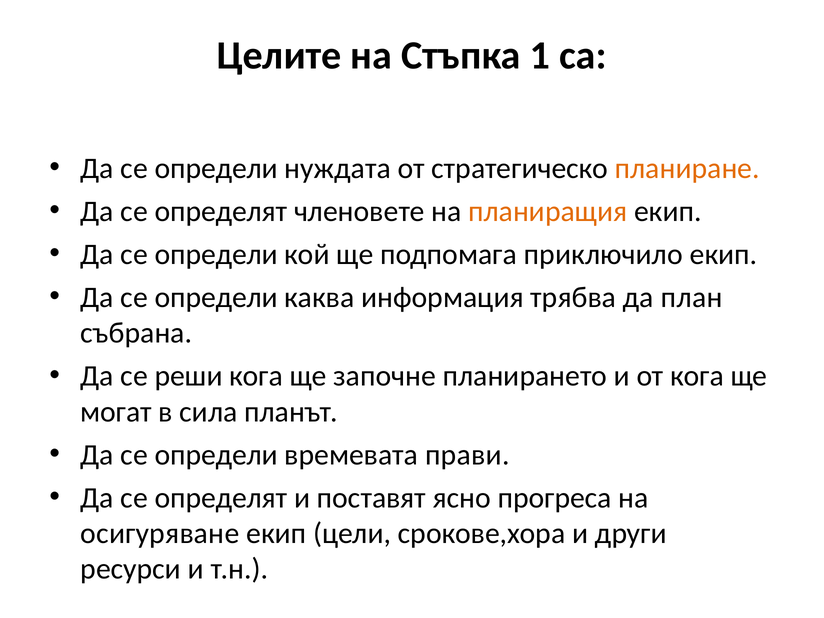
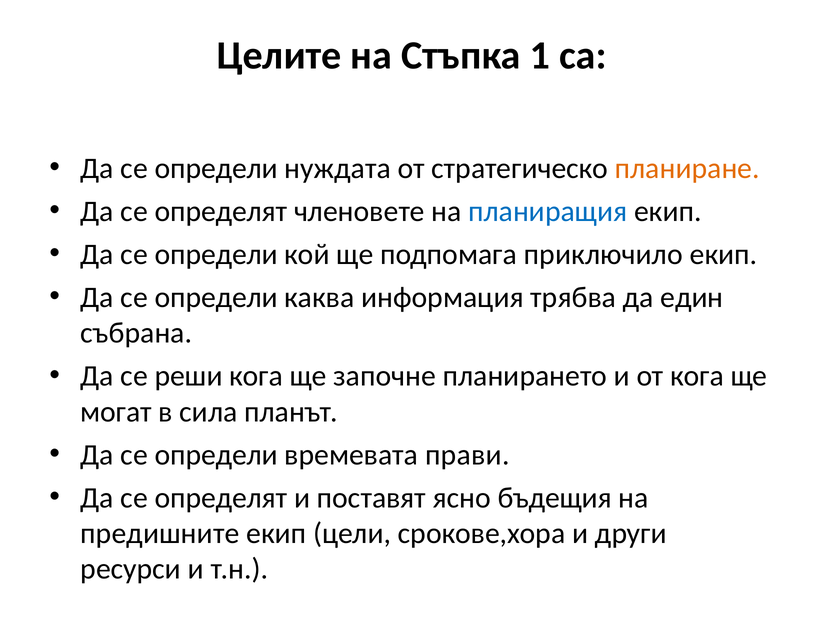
планиращия colour: orange -> blue
план: план -> един
прогреса: прогреса -> бъдещия
осигуряване: осигуряване -> предишните
